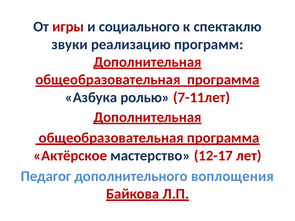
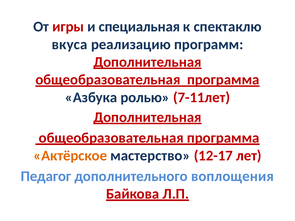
социального: социального -> специальная
звуки: звуки -> вкуса
Актёрское colour: red -> orange
